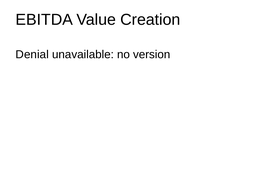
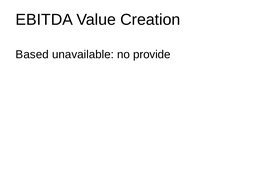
Denial: Denial -> Based
version: version -> provide
